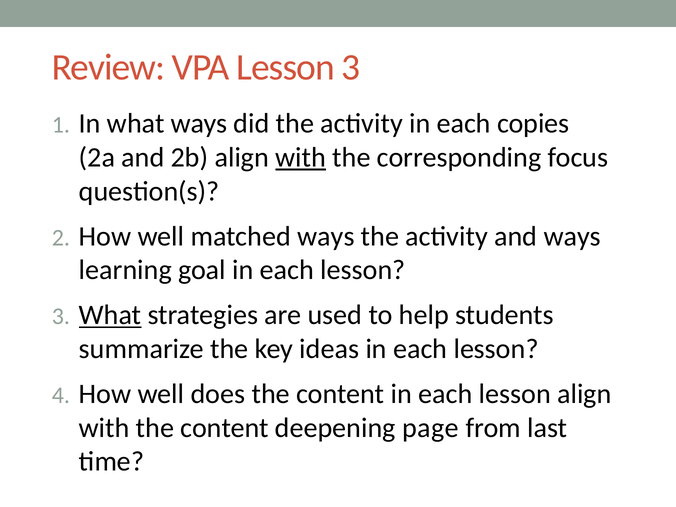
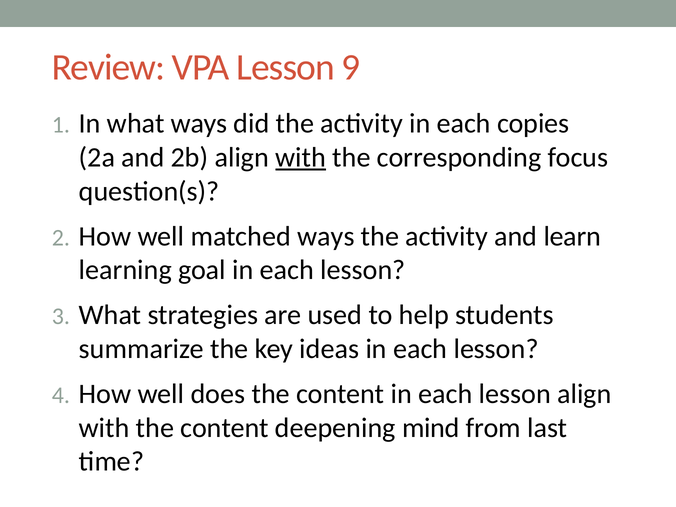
VPA Lesson 3: 3 -> 9
and ways: ways -> learn
What at (110, 315) underline: present -> none
page: page -> mind
